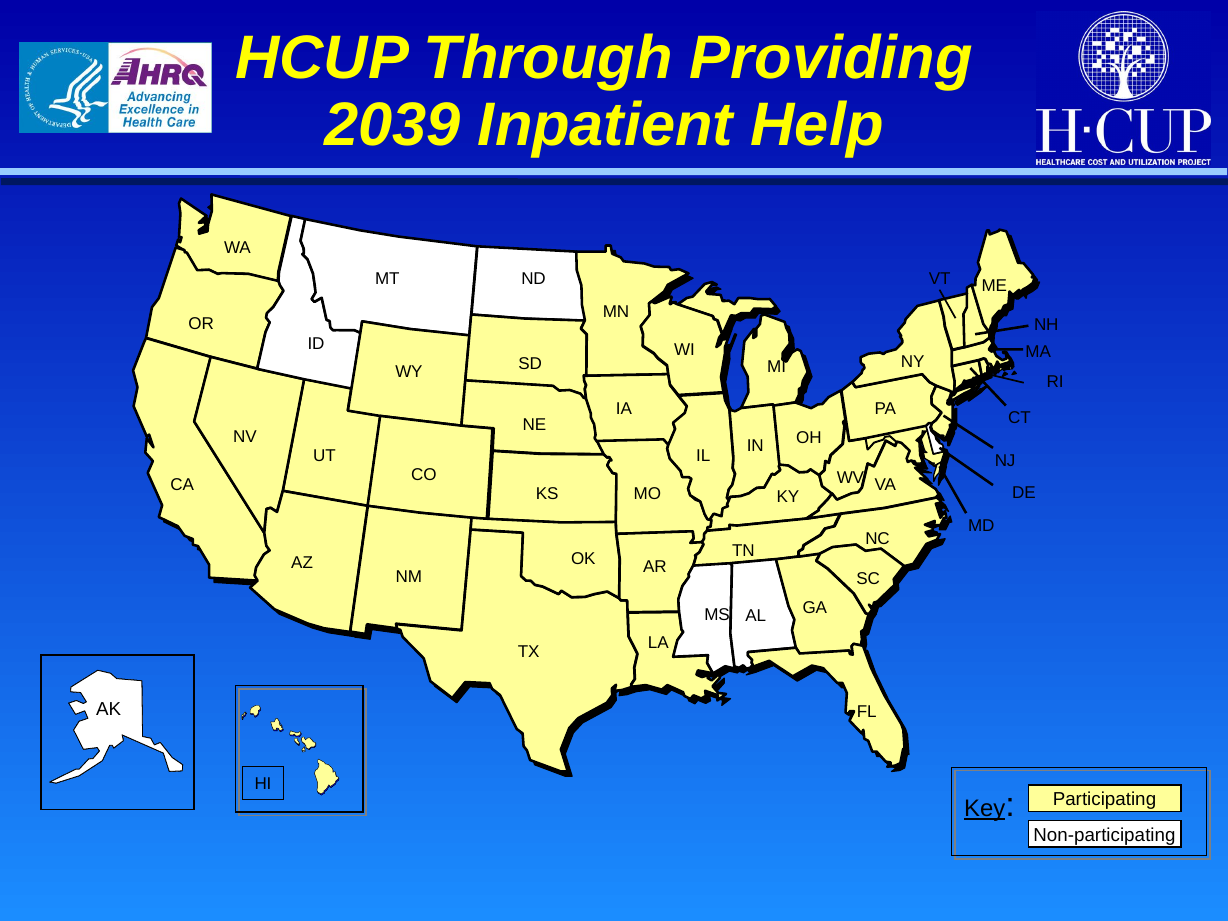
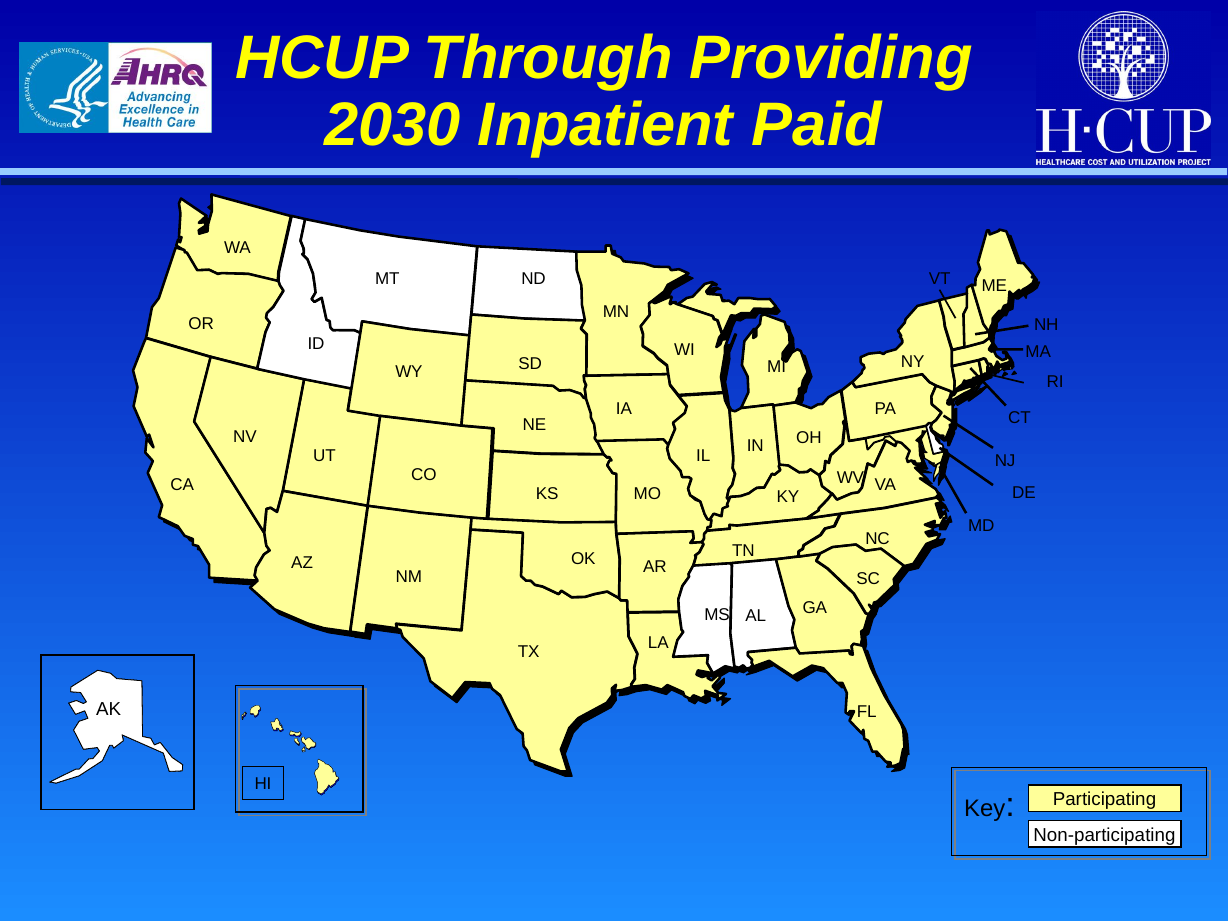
2039: 2039 -> 2030
Help: Help -> Paid
Key underline: present -> none
